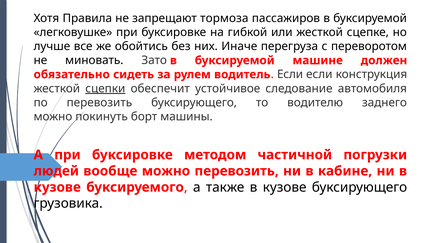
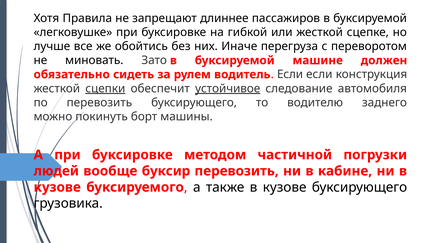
тормоза: тормоза -> длиннее
устойчивое underline: none -> present
вообще можно: можно -> буксир
